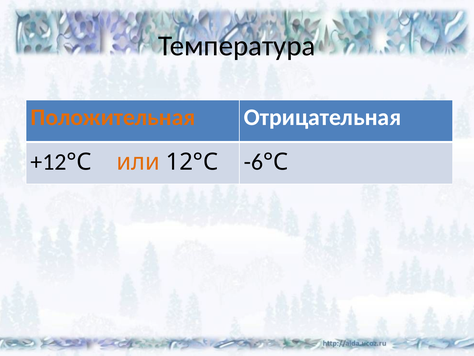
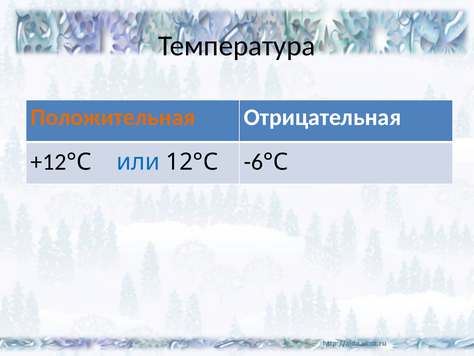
или colour: orange -> blue
